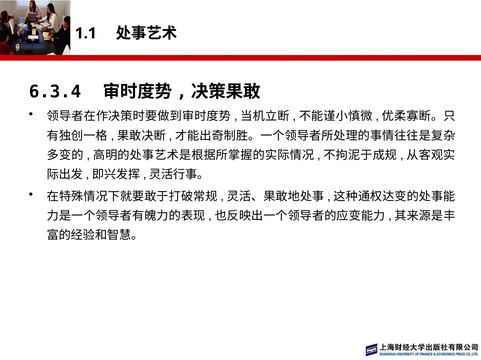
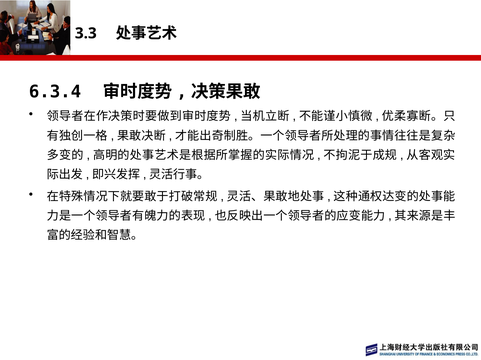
1.1: 1.1 -> 3.3
